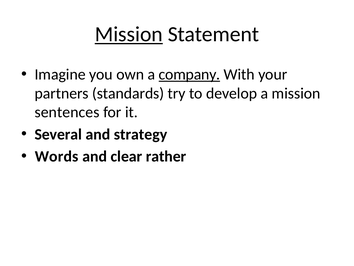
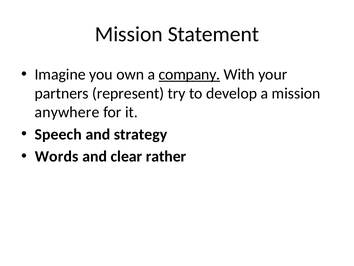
Mission at (129, 34) underline: present -> none
standards: standards -> represent
sentences: sentences -> anywhere
Several: Several -> Speech
